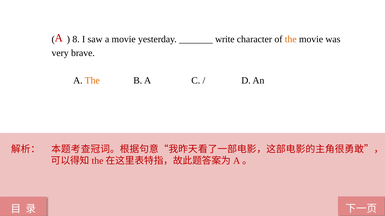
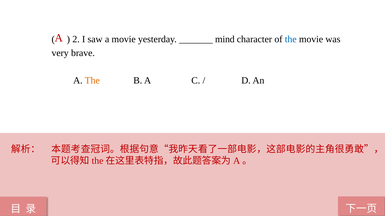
8: 8 -> 2
write: write -> mind
the at (291, 39) colour: orange -> blue
